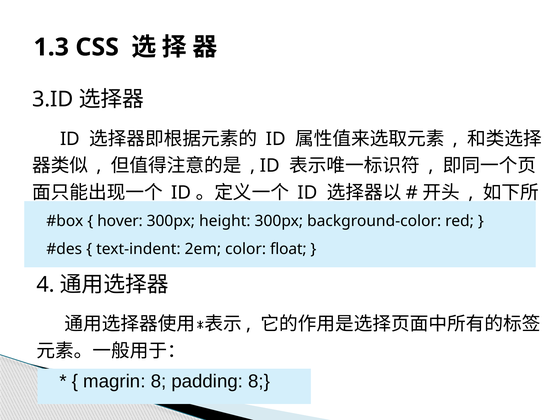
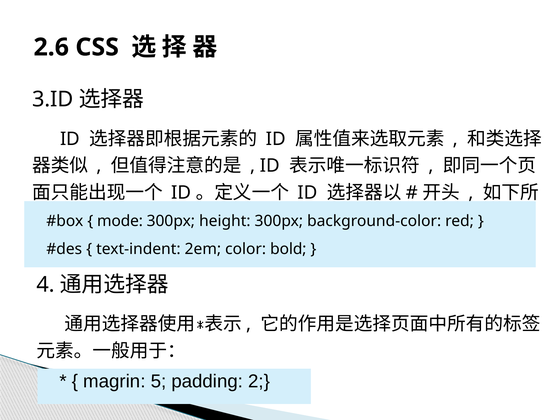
1.3: 1.3 -> 2.6
hover: hover -> mode
float: float -> bold
magrin 8: 8 -> 5
padding 8: 8 -> 2
